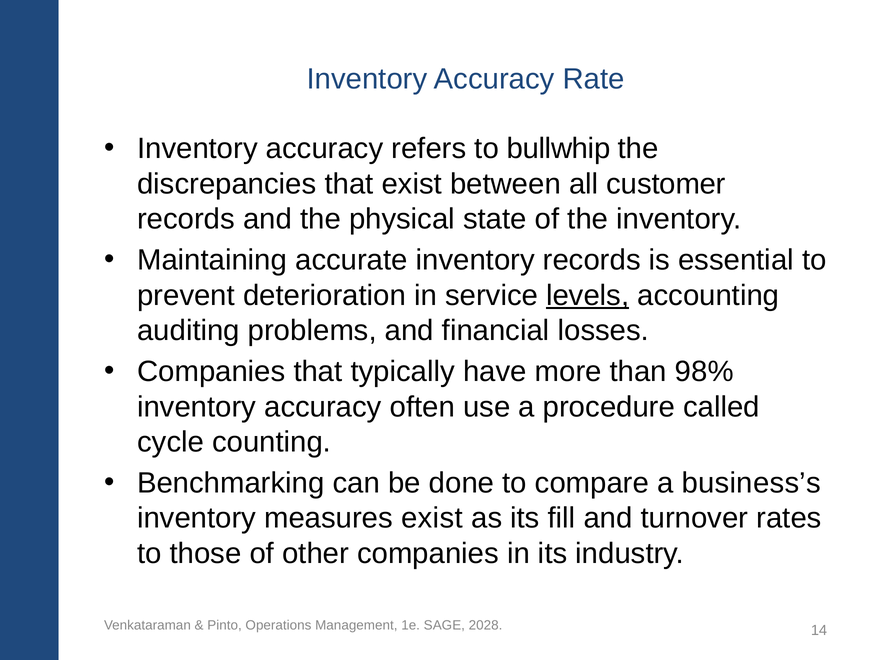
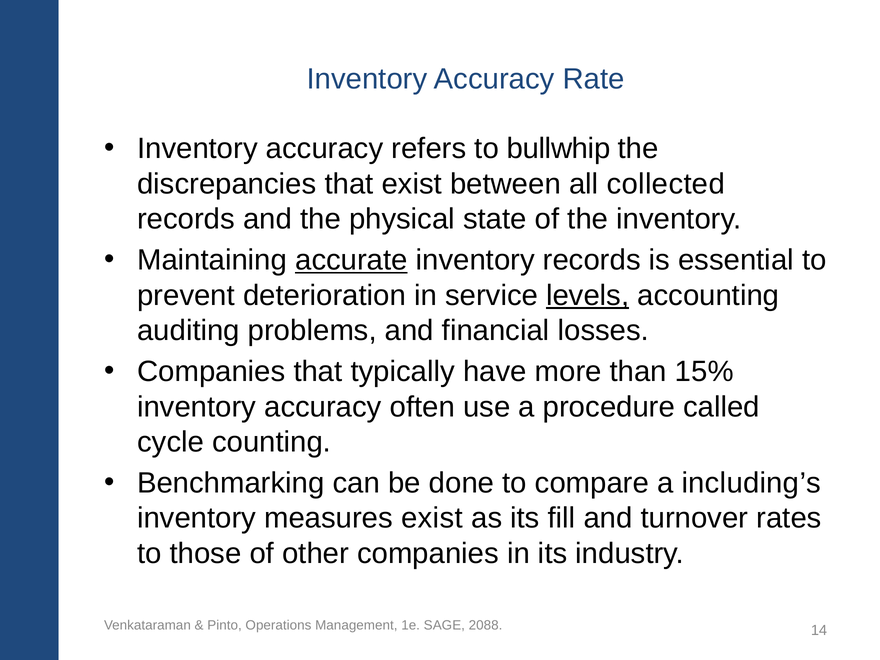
customer: customer -> collected
accurate underline: none -> present
98%: 98% -> 15%
business’s: business’s -> including’s
2028: 2028 -> 2088
